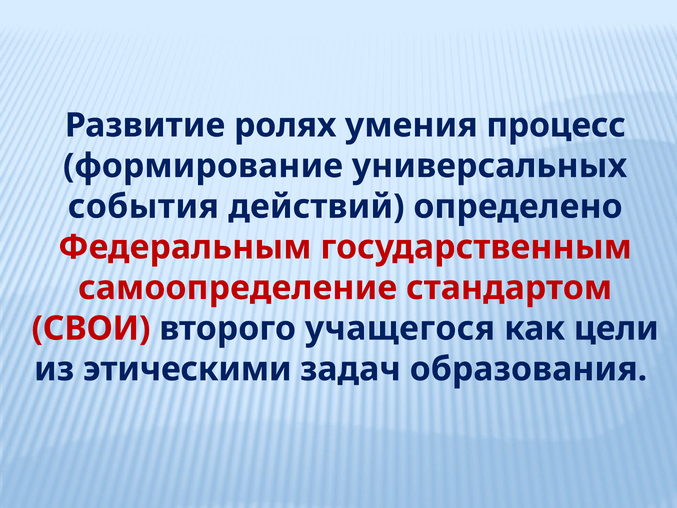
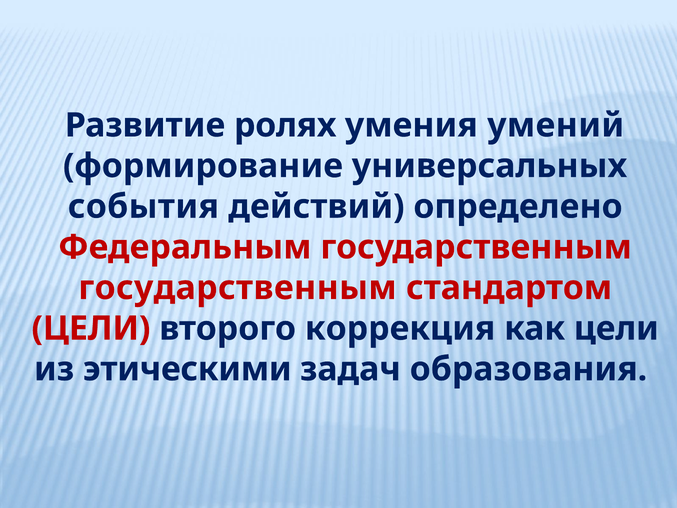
процесс: процесс -> умений
самоопределение at (238, 288): самоопределение -> государственным
СВОИ at (91, 328): СВОИ -> ЦЕЛИ
учащегося: учащегося -> коррекция
